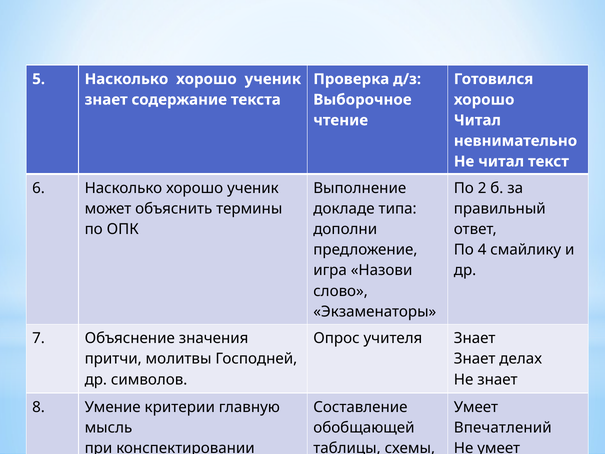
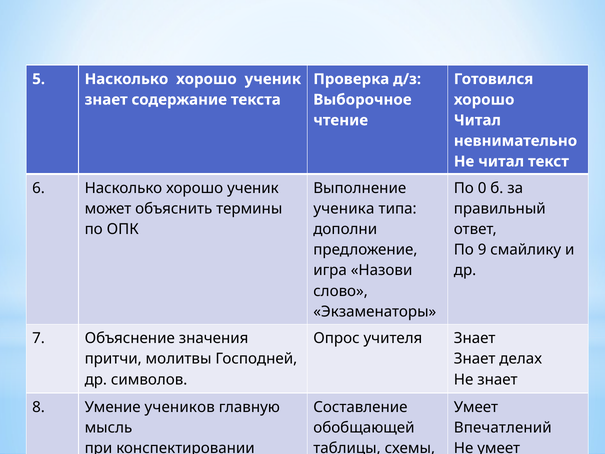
2: 2 -> 0
докладе: докладе -> ученика
4: 4 -> 9
критерии: критерии -> учеников
